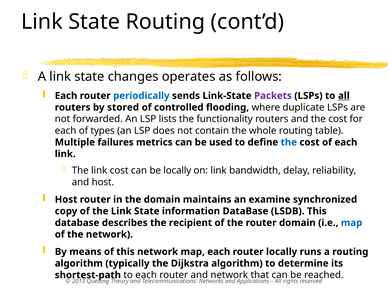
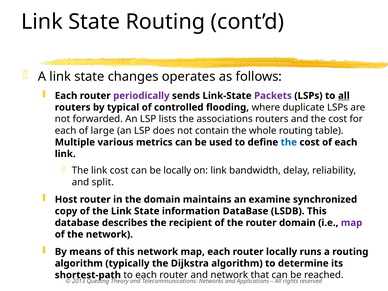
periodically colour: blue -> purple
stored: stored -> typical
functionality: functionality -> associations
types: types -> large
failures: failures -> various
and host: host -> split
map at (352, 223) colour: blue -> purple
